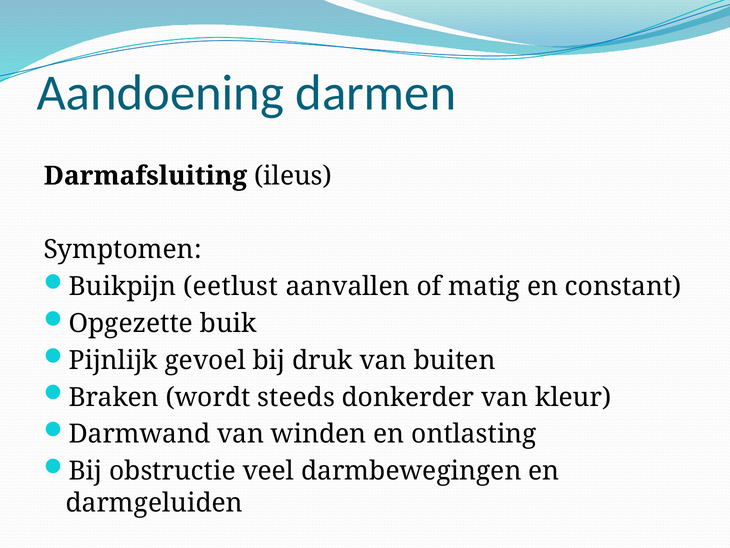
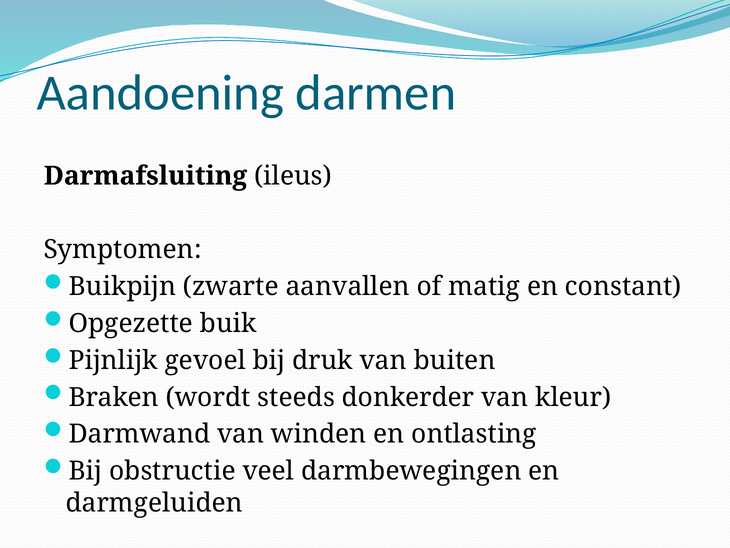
eetlust: eetlust -> zwarte
